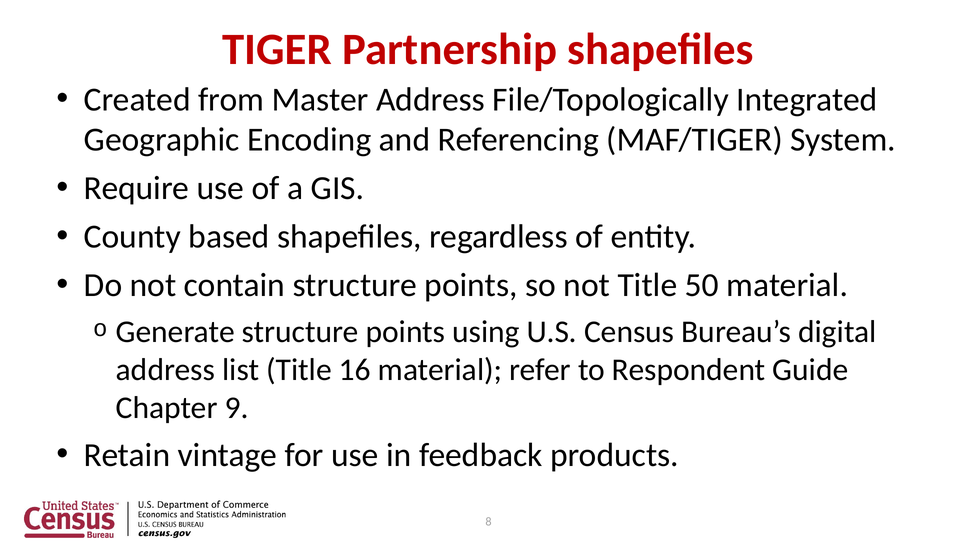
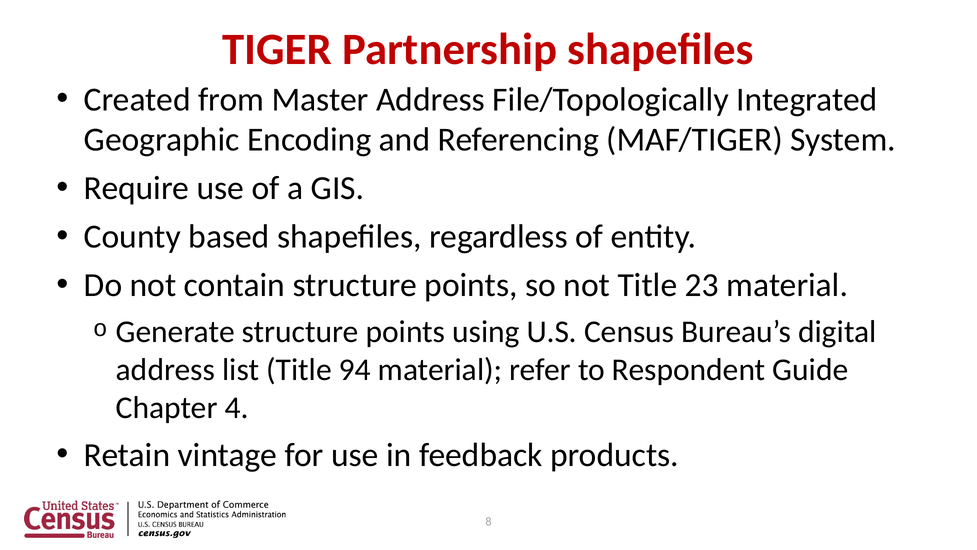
50: 50 -> 23
16: 16 -> 94
9: 9 -> 4
